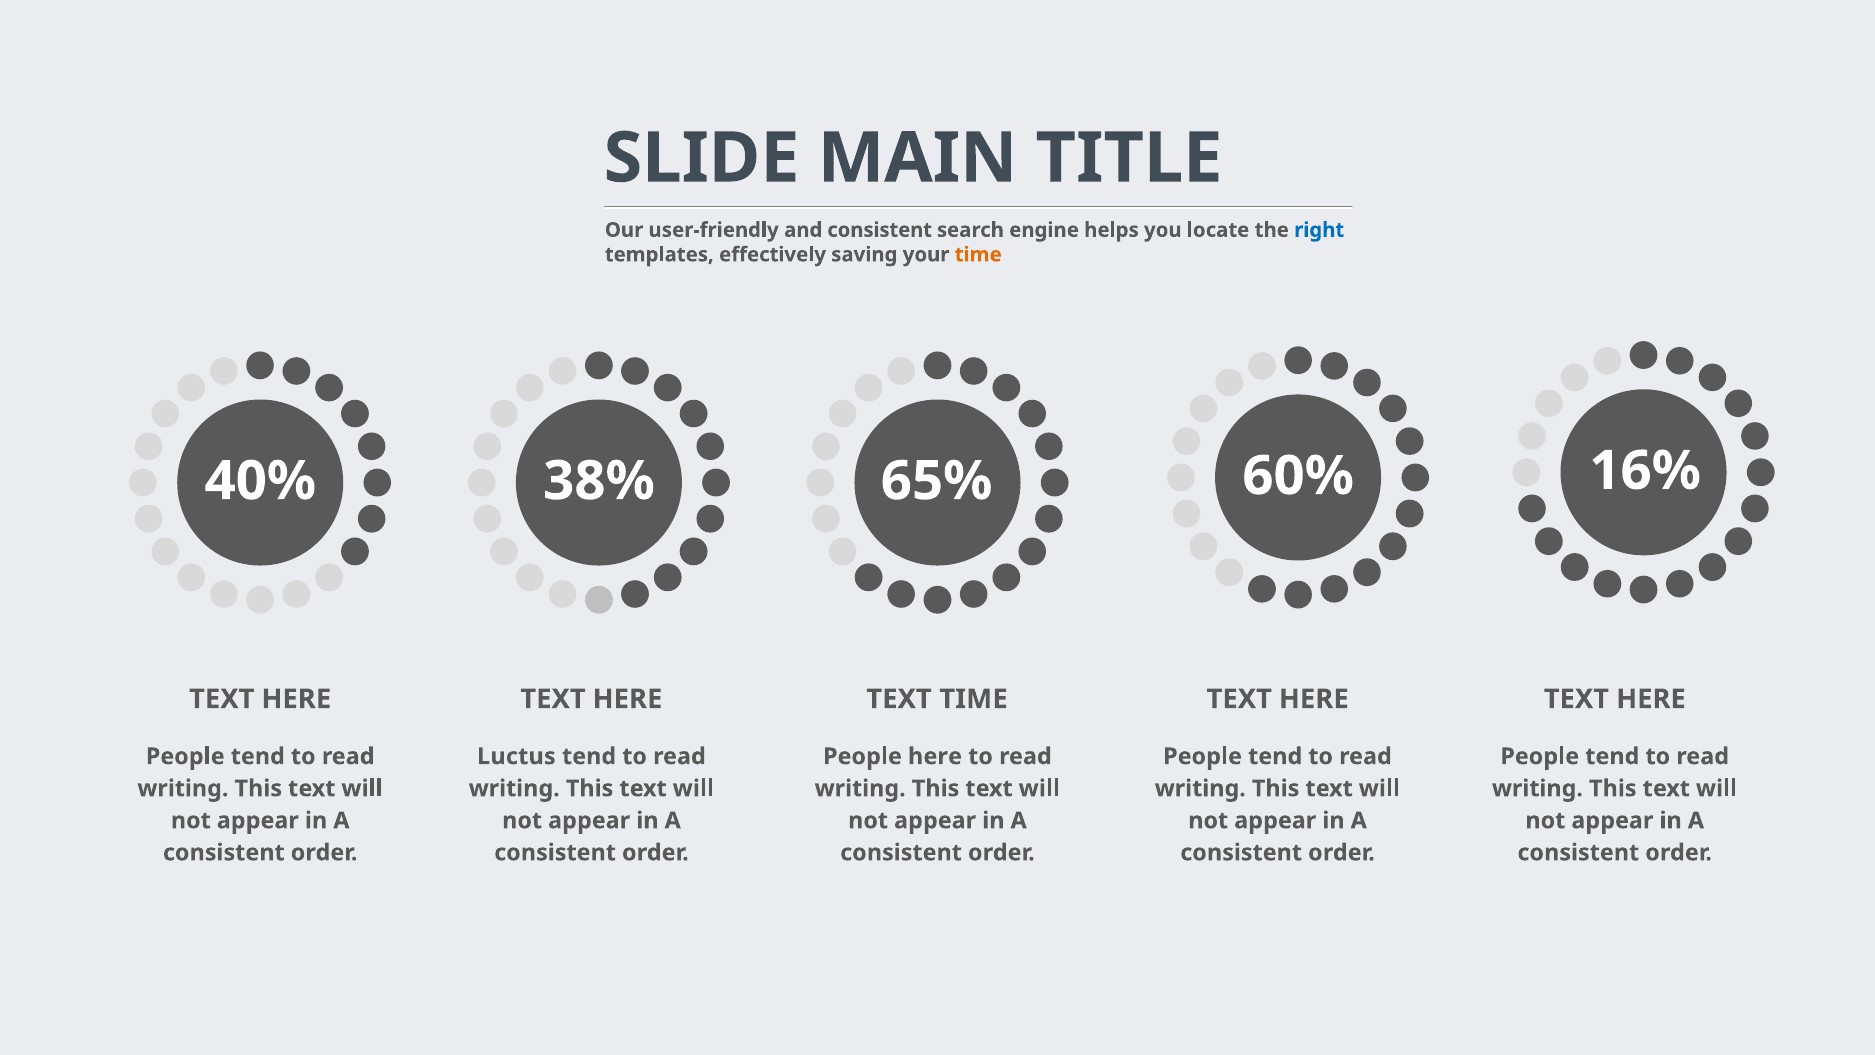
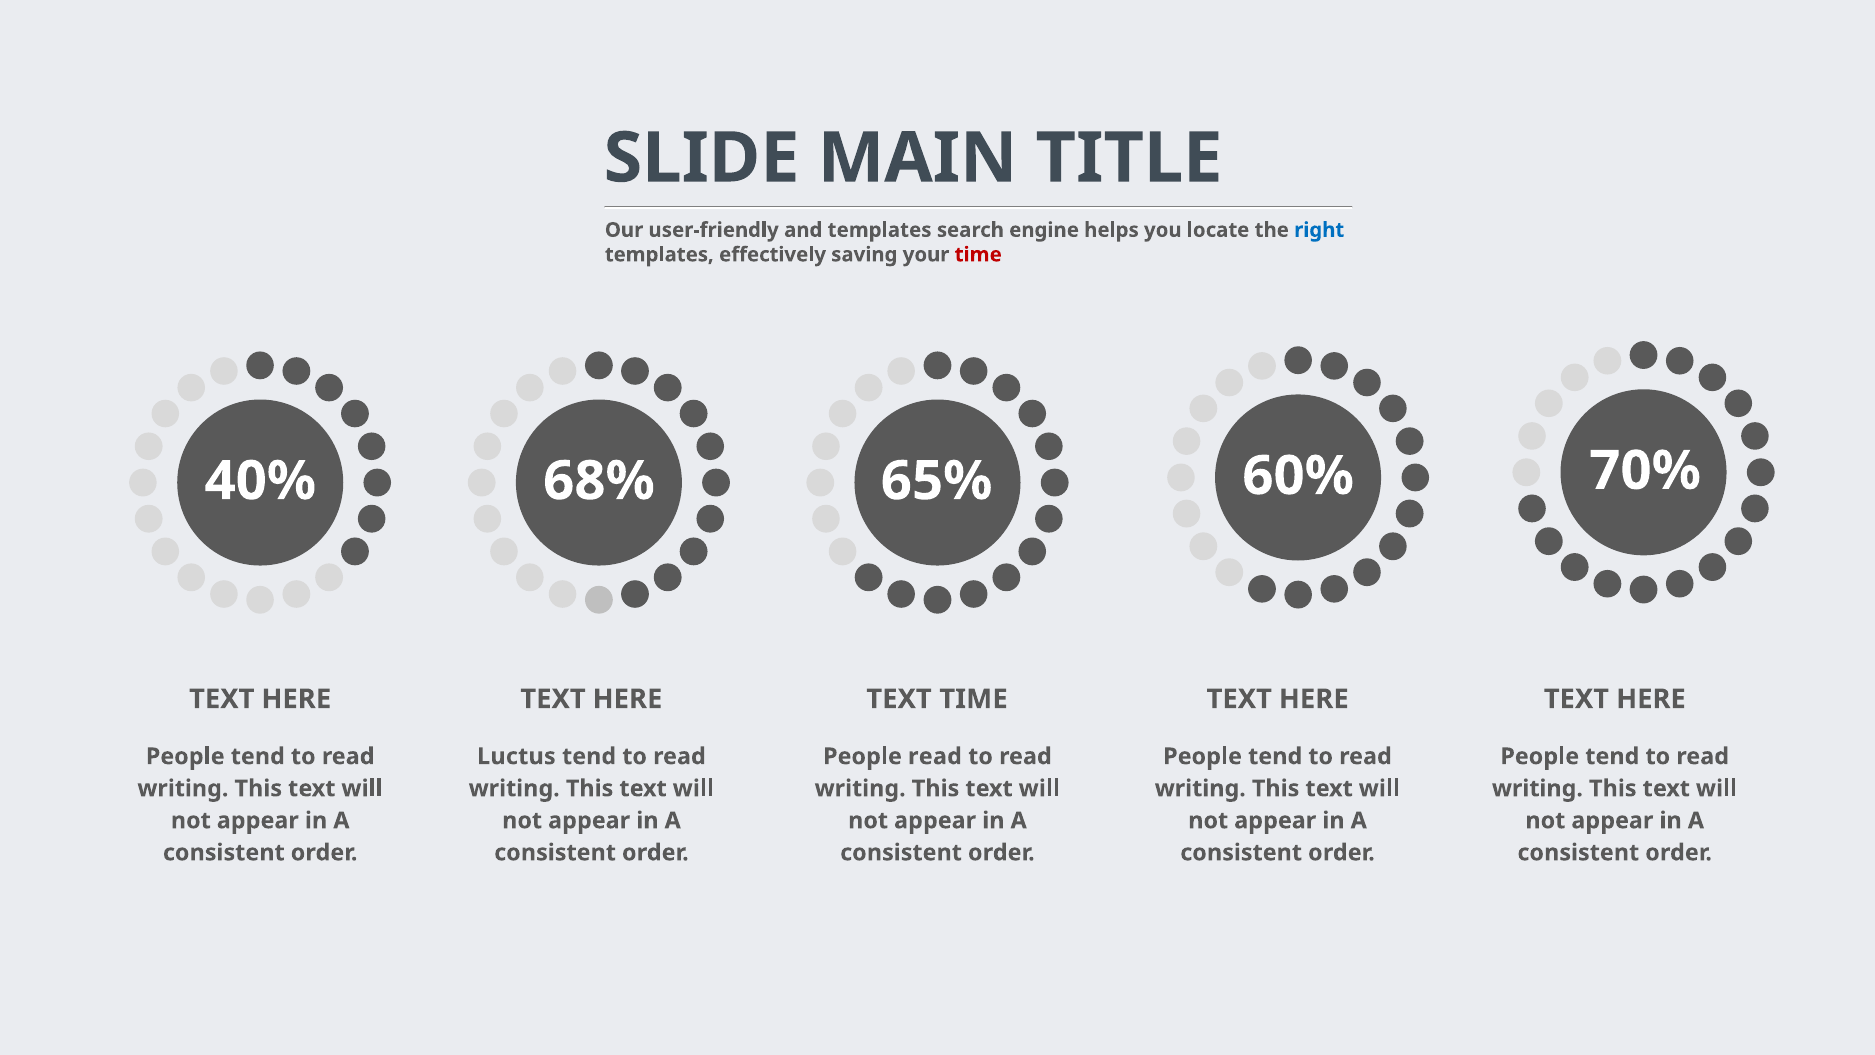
and consistent: consistent -> templates
time at (978, 255) colour: orange -> red
38%: 38% -> 68%
16%: 16% -> 70%
People here: here -> read
